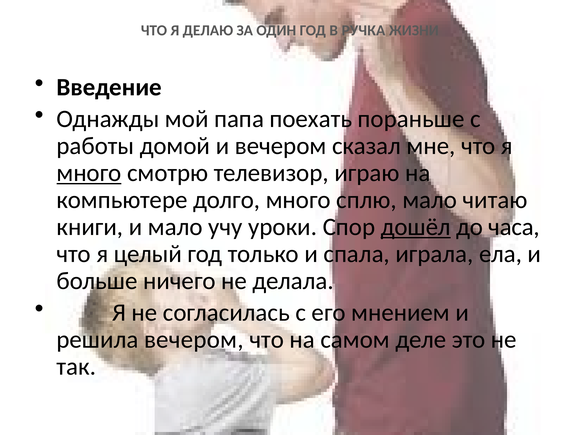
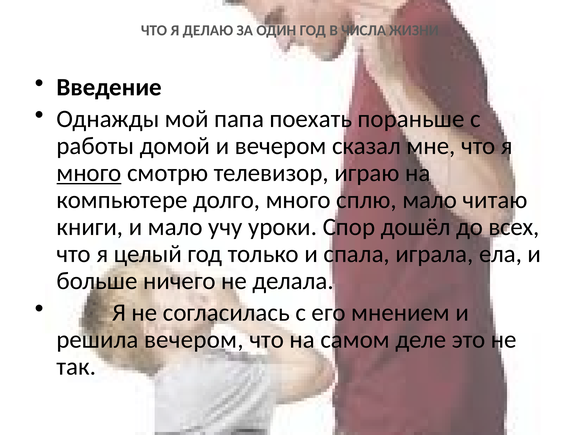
РУЧКА: РУЧКА -> ЧИСЛА
дошёл underline: present -> none
часа: часа -> всех
